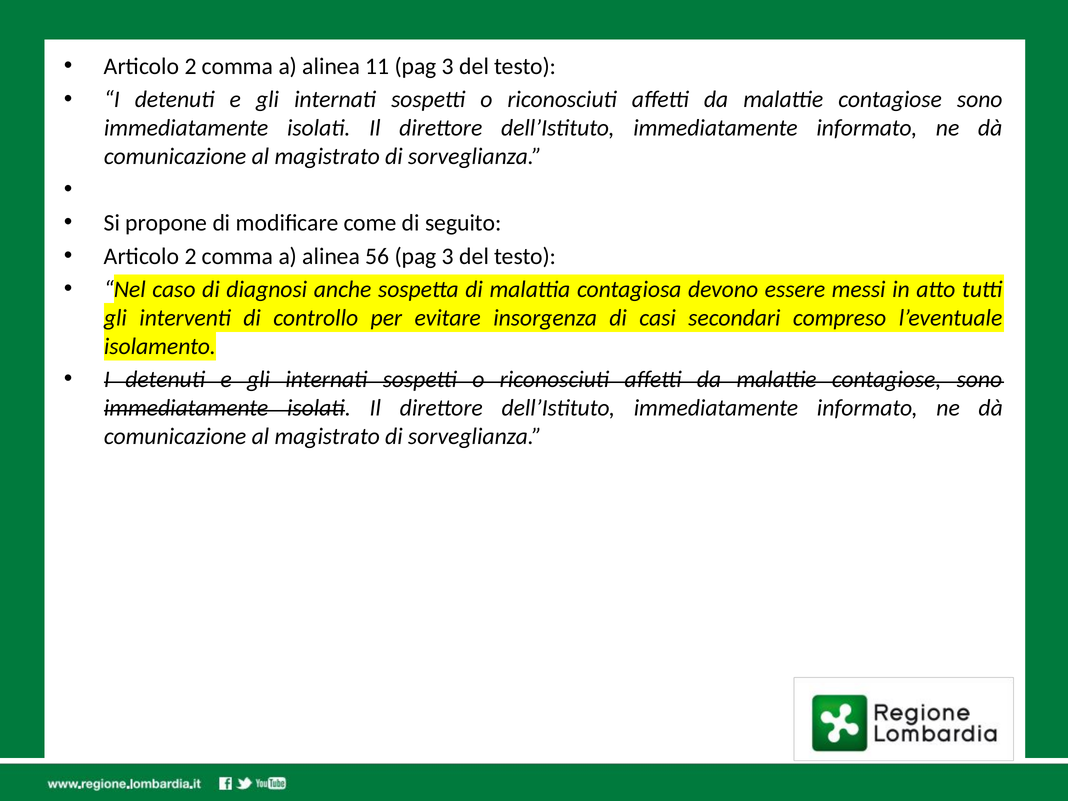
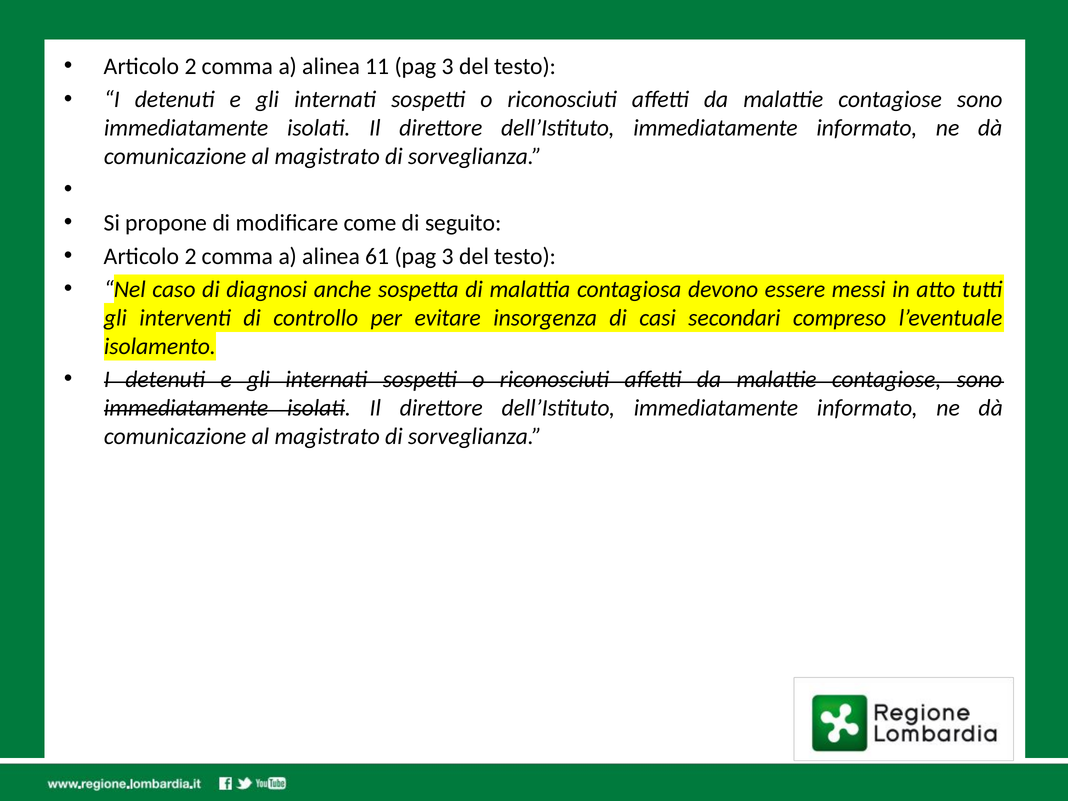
56: 56 -> 61
